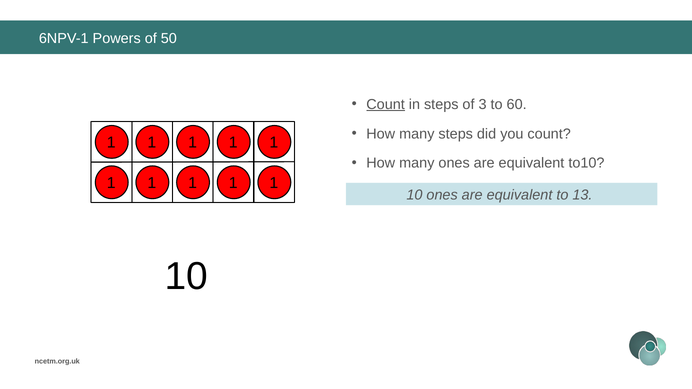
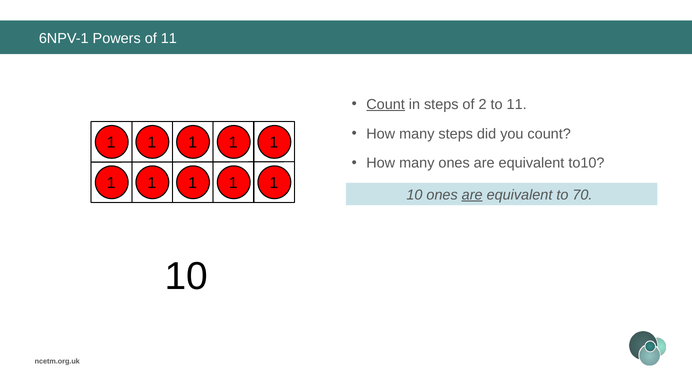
of 50: 50 -> 11
3: 3 -> 2
to 60: 60 -> 11
are at (472, 195) underline: none -> present
13: 13 -> 70
